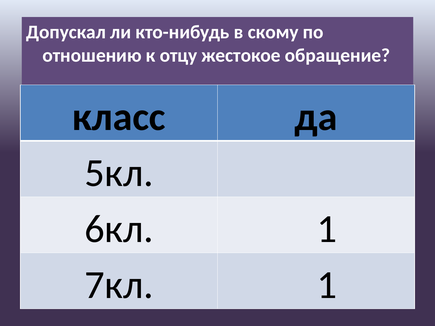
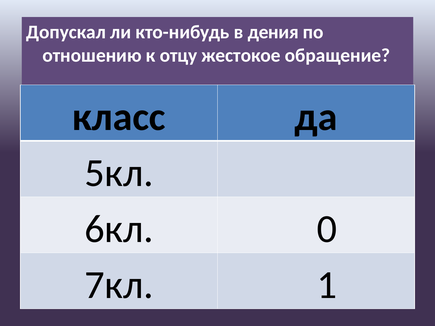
скому: скому -> дения
6кл 1: 1 -> 0
